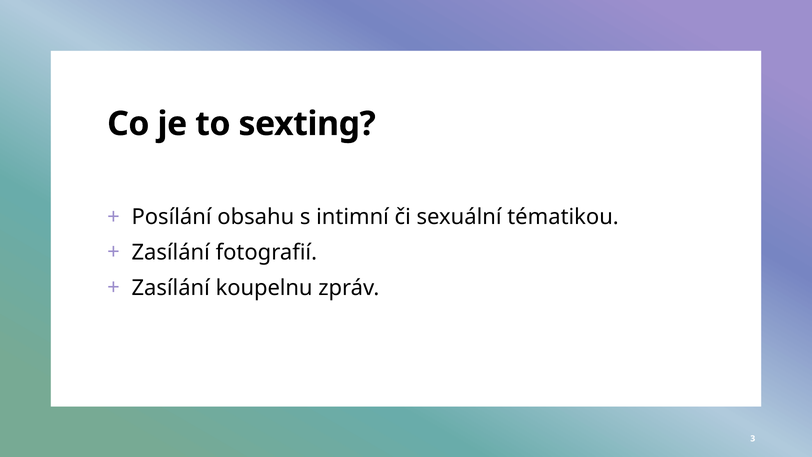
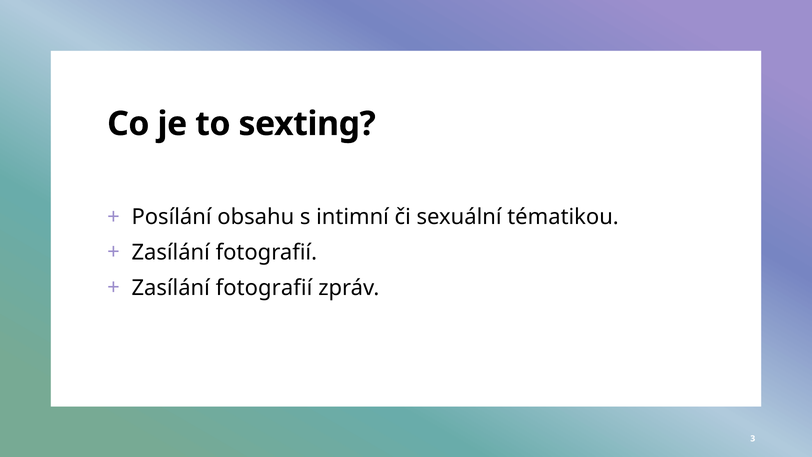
koupelnu at (264, 288): koupelnu -> fotografií
